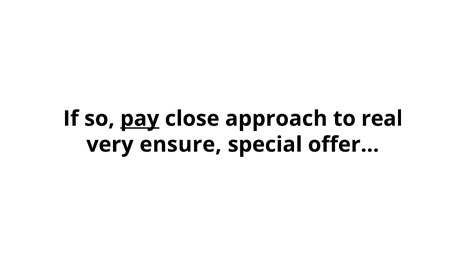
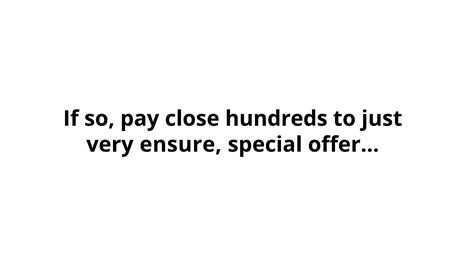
pay underline: present -> none
approach: approach -> hundreds
real: real -> just
